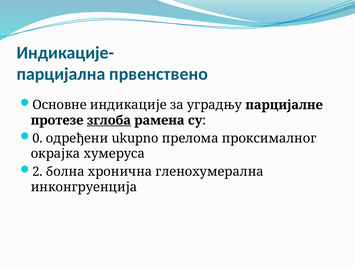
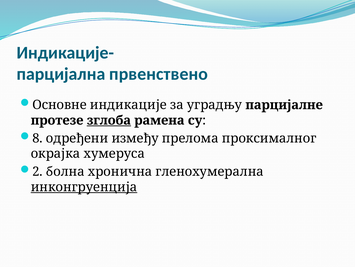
0: 0 -> 8
ukupno: ukupno -> између
инконгруенција underline: none -> present
